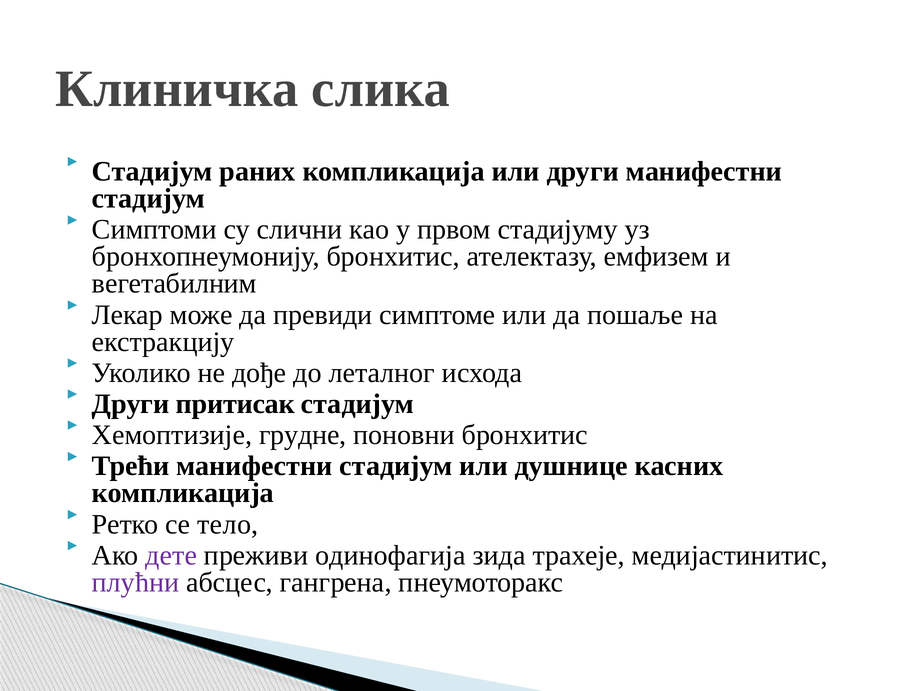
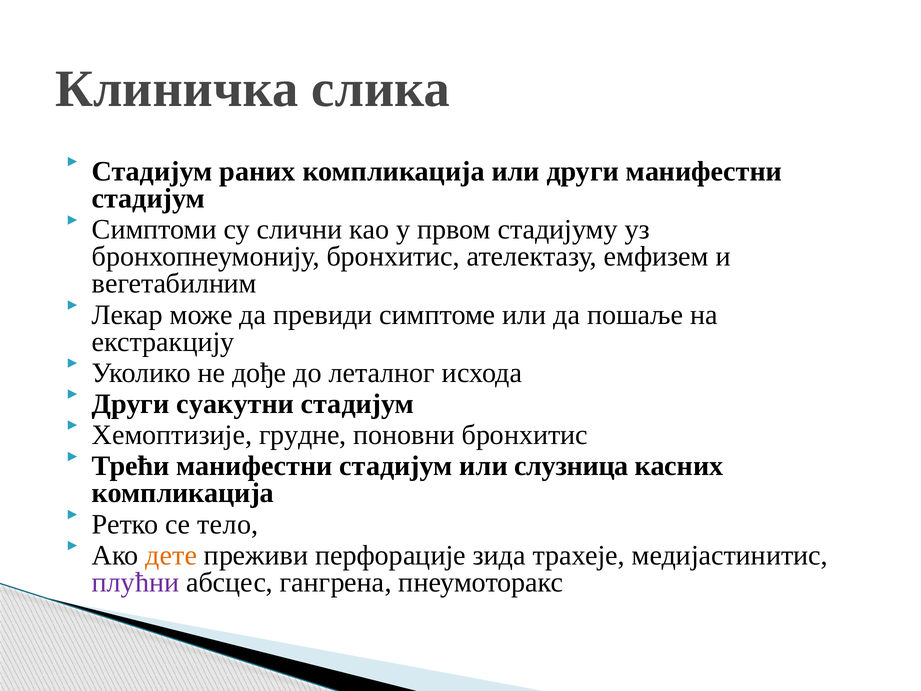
притисак: притисак -> суакутни
душнице: душнице -> слузница
дете colour: purple -> orange
одинофагија: одинофагија -> перфорације
